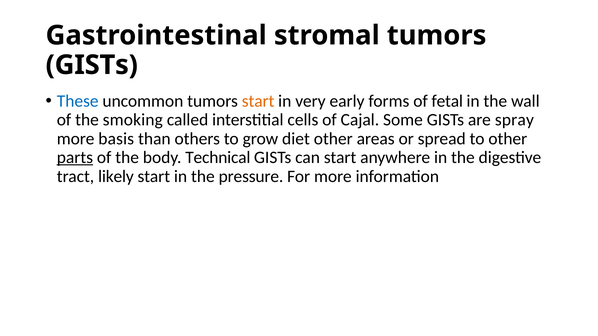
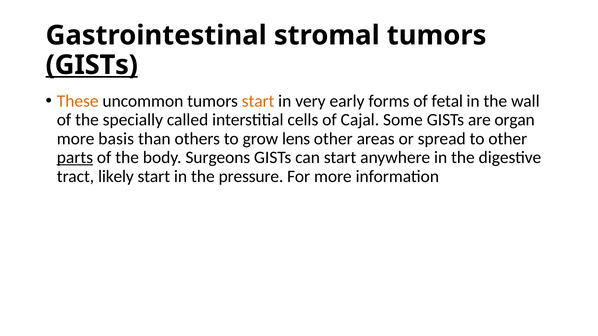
GISTs at (92, 65) underline: none -> present
These colour: blue -> orange
smoking: smoking -> specially
spray: spray -> organ
diet: diet -> lens
Technical: Technical -> Surgeons
